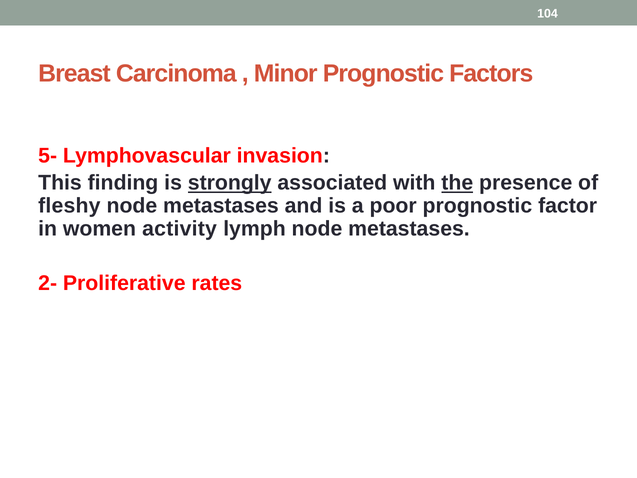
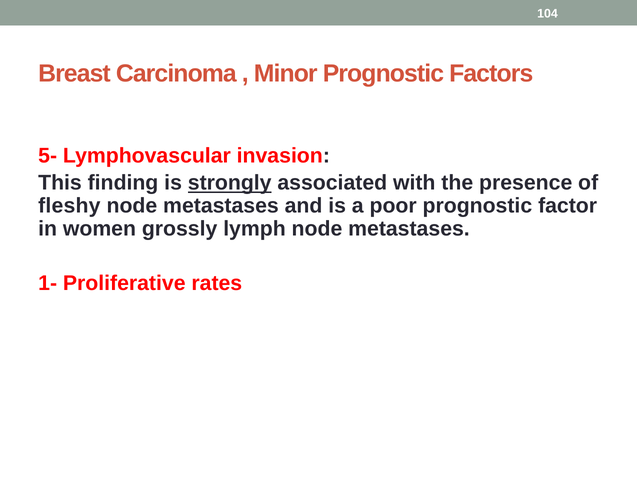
the underline: present -> none
activity: activity -> grossly
2-: 2- -> 1-
